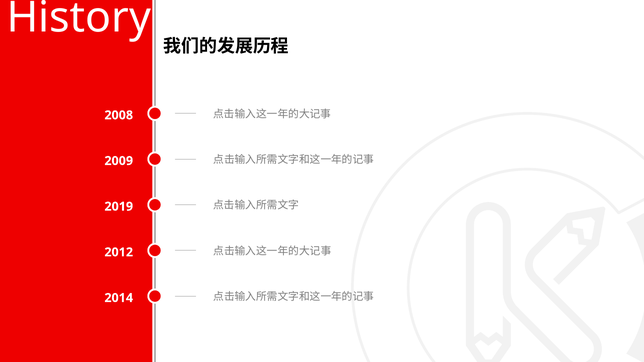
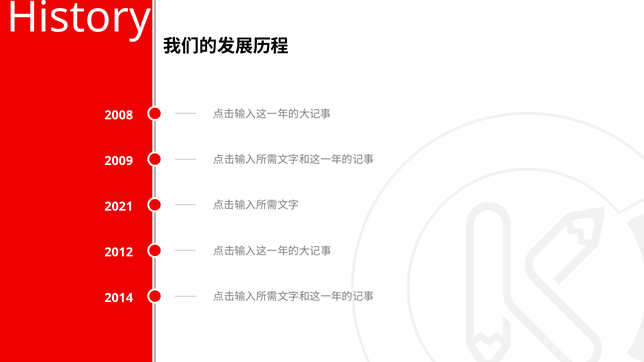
2019: 2019 -> 2021
